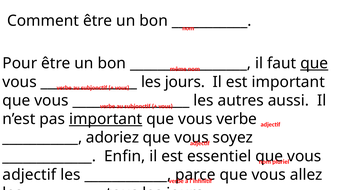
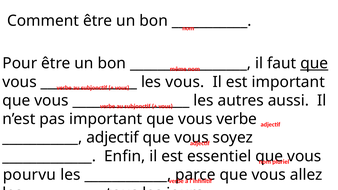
jours at (185, 82): jours -> vous
important at (106, 119) underline: present -> none
adoriez at (113, 138): adoriez -> adjectif
adjectif at (29, 175): adjectif -> pourvu
